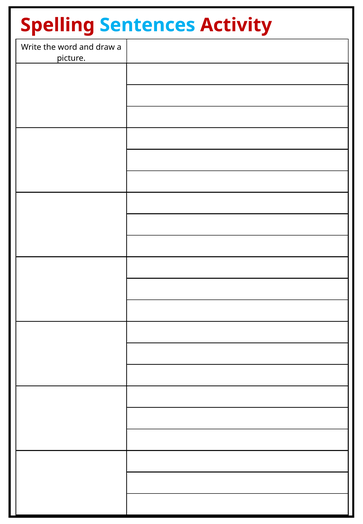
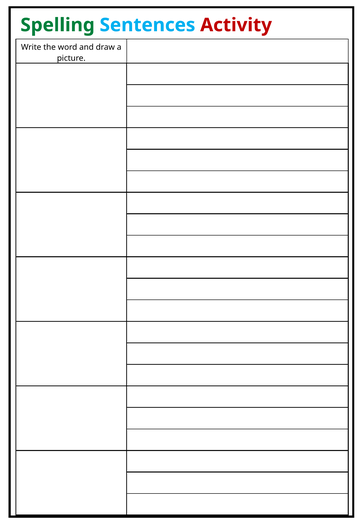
Spelling colour: red -> green
